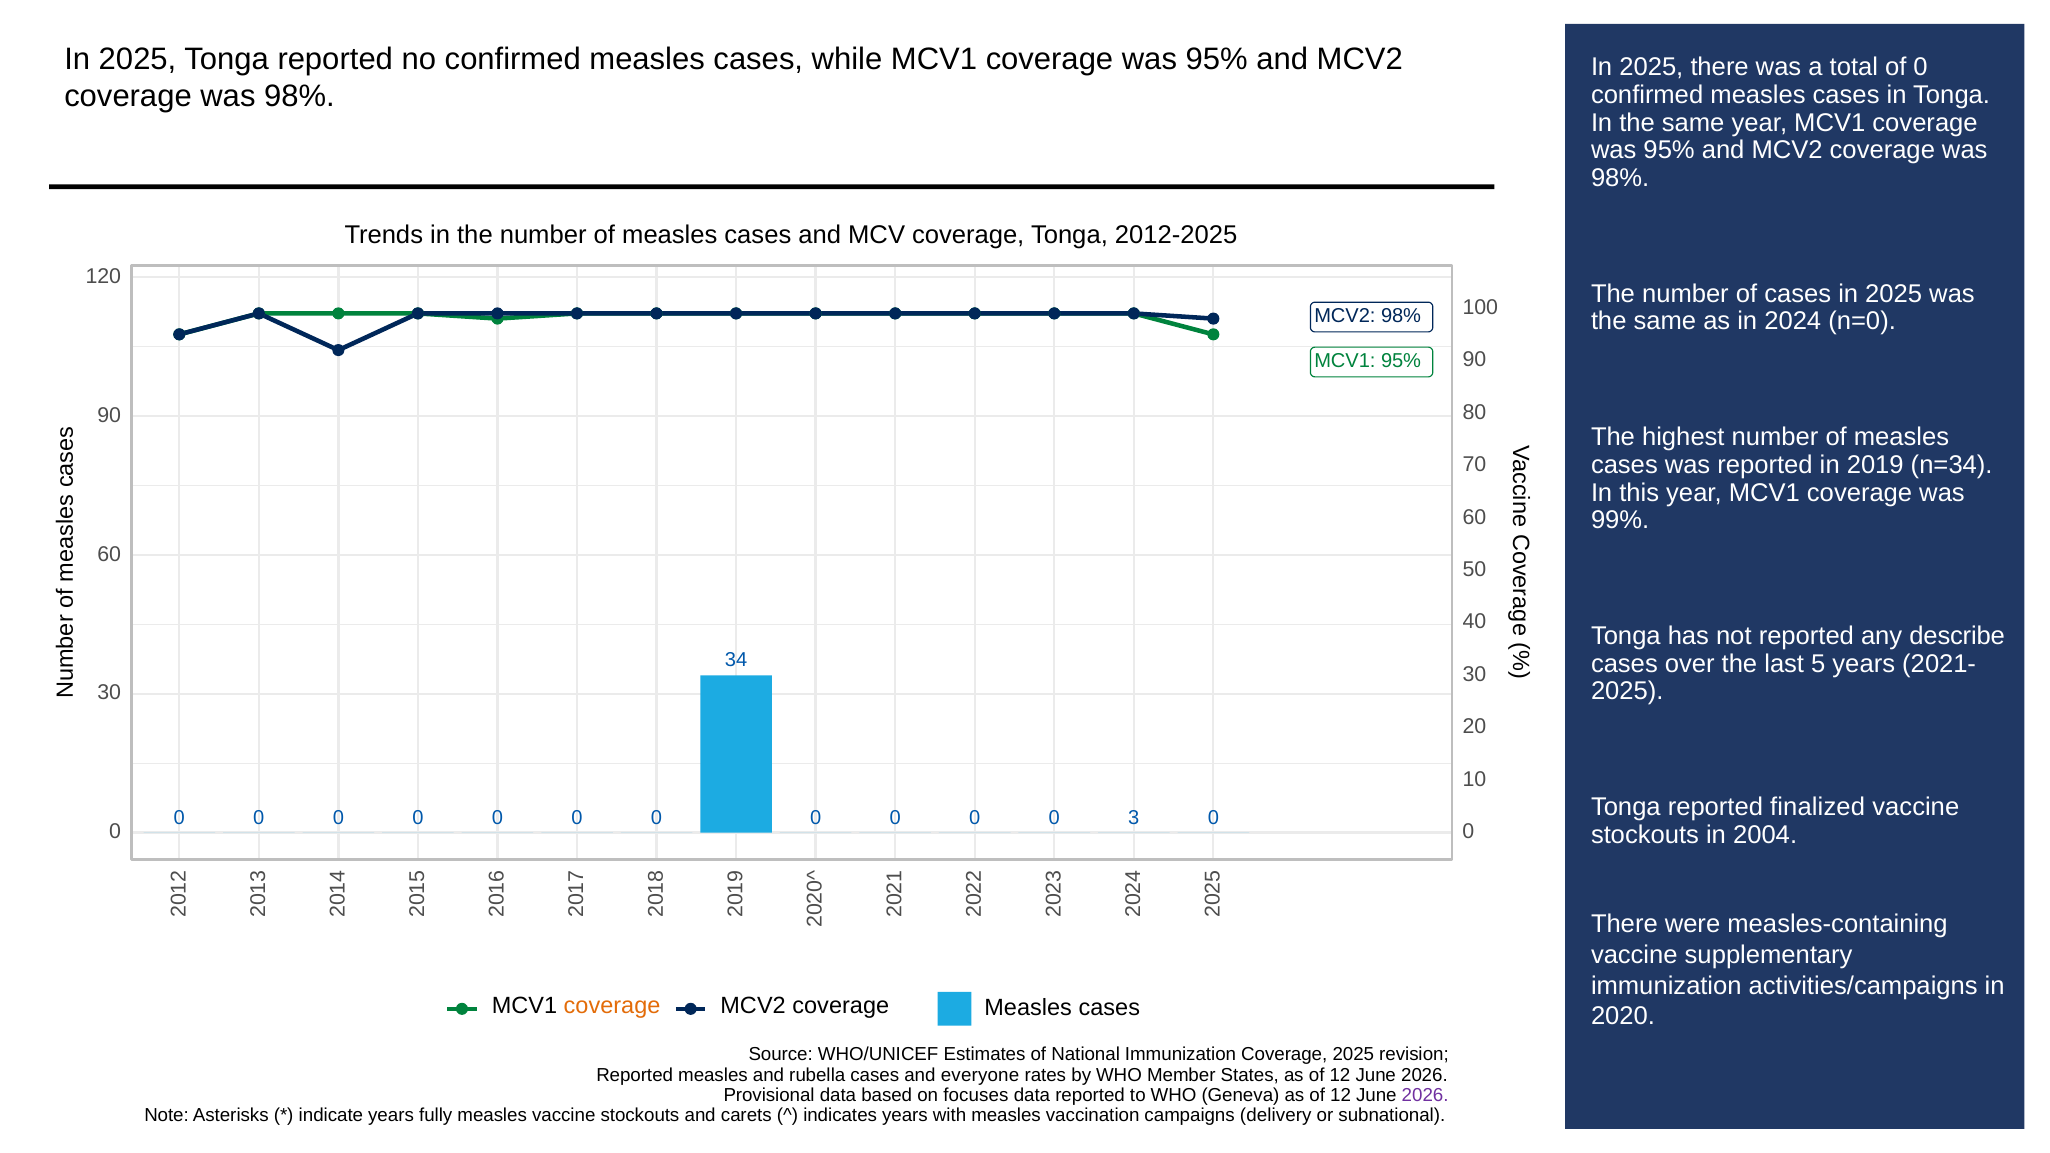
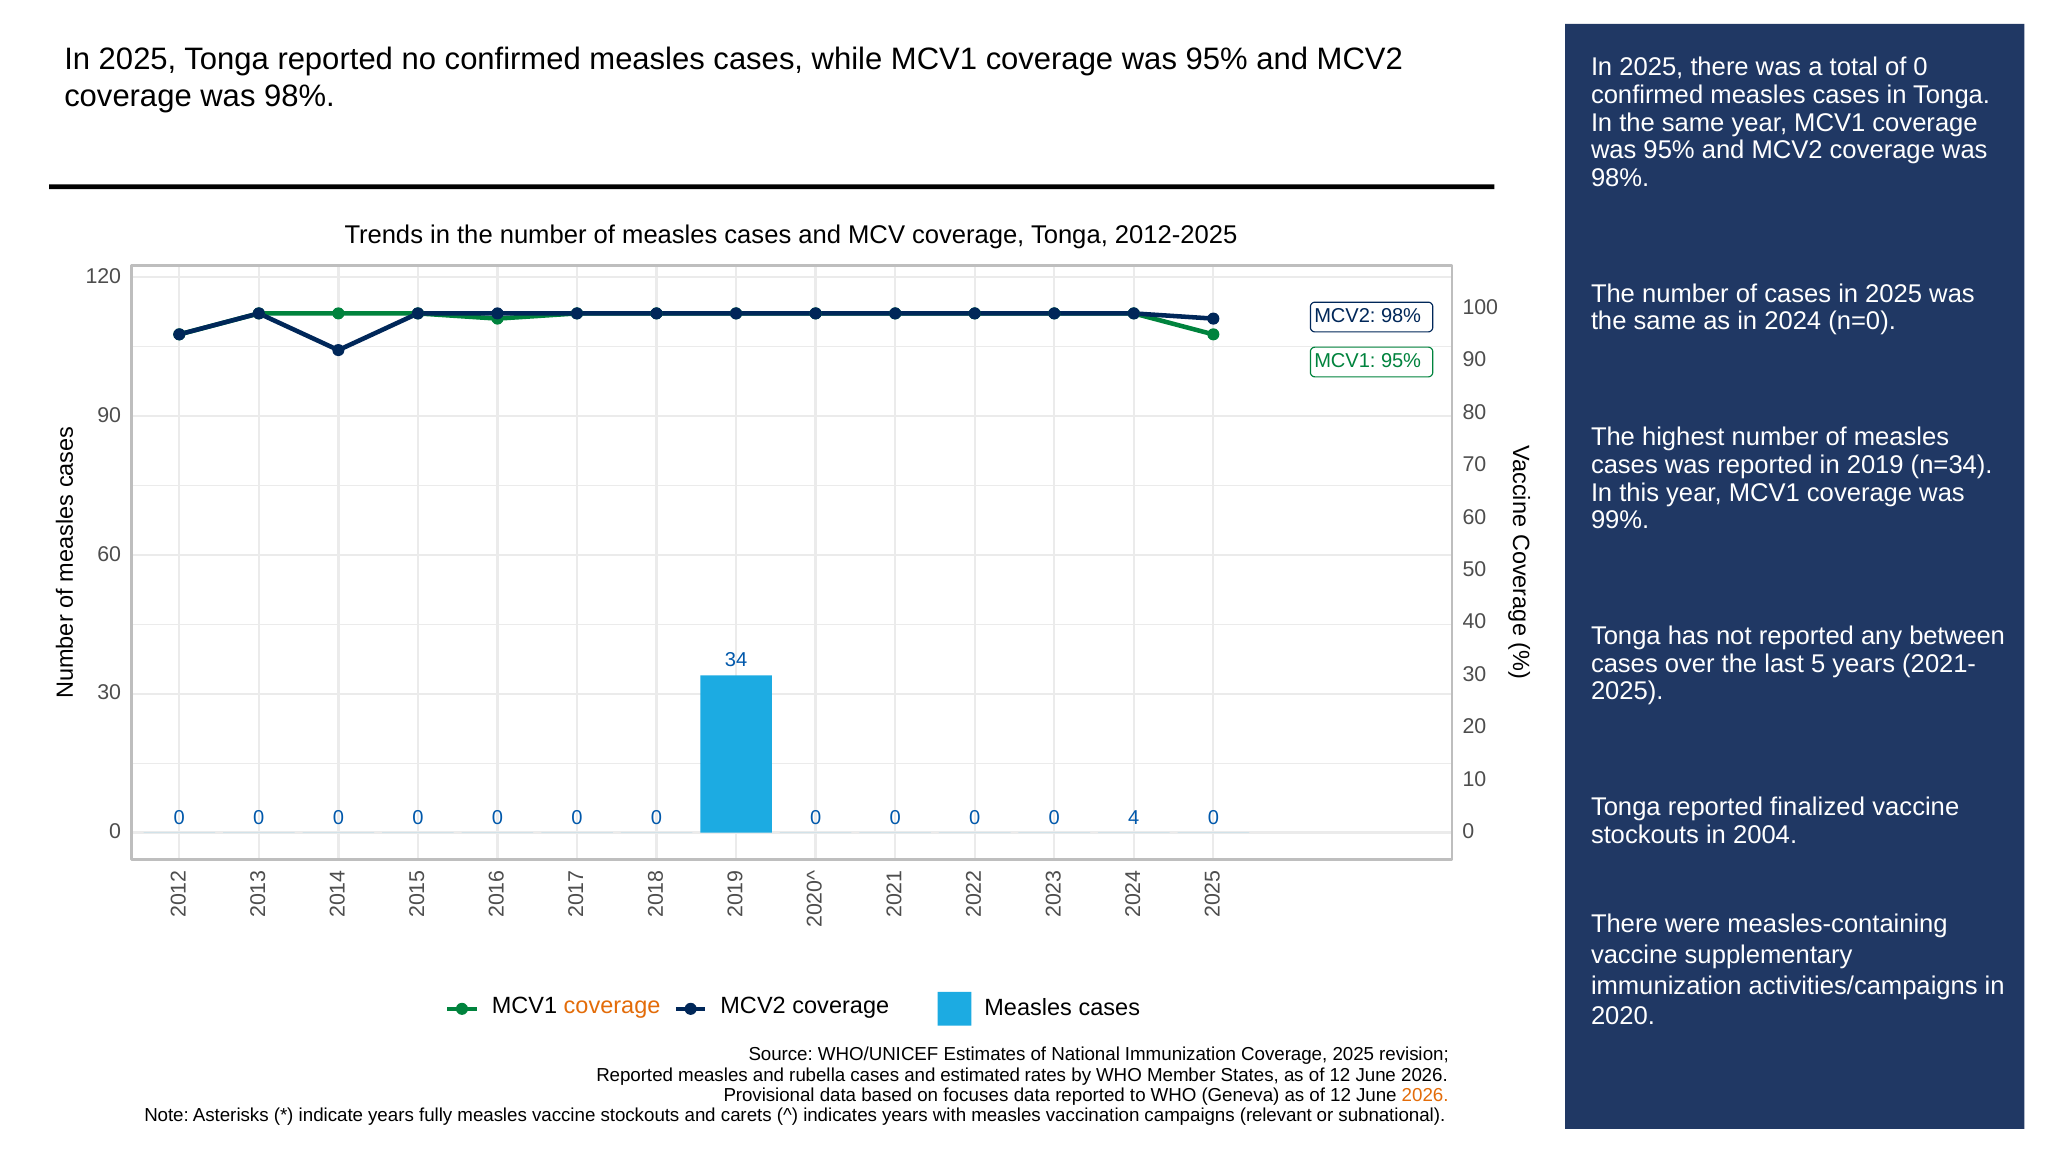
describe: describe -> between
0 3: 3 -> 4
everyone: everyone -> estimated
2026 at (1425, 1095) colour: purple -> orange
delivery: delivery -> relevant
